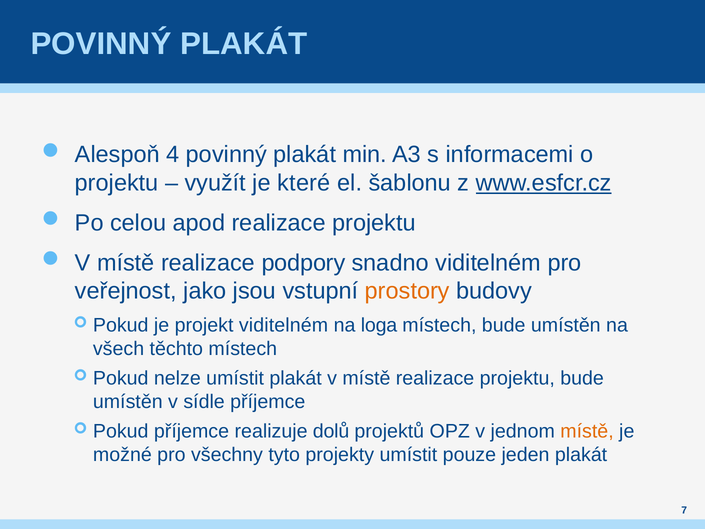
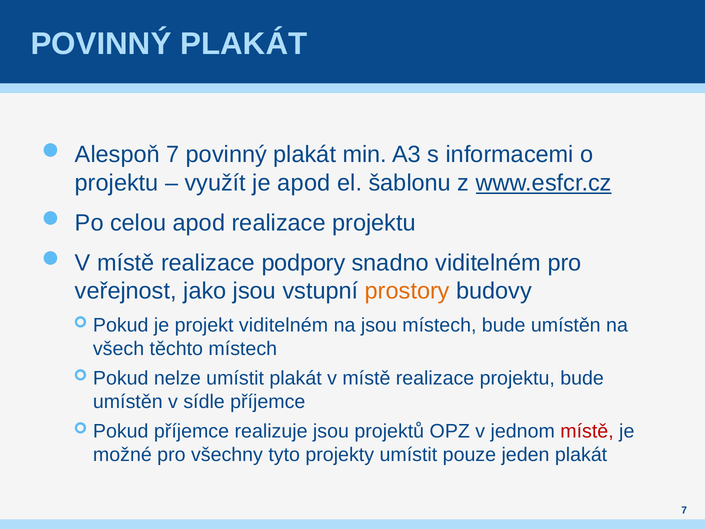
Alespoň 4: 4 -> 7
je které: které -> apod
na loga: loga -> jsou
realizuje dolů: dolů -> jsou
místě at (587, 431) colour: orange -> red
